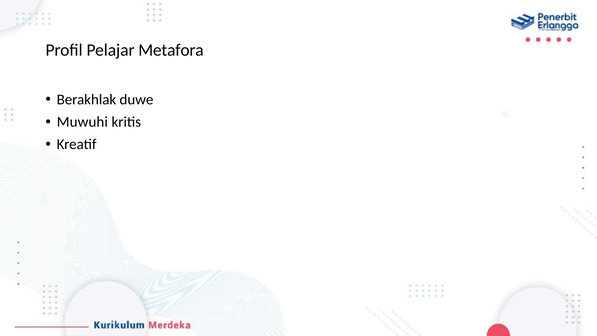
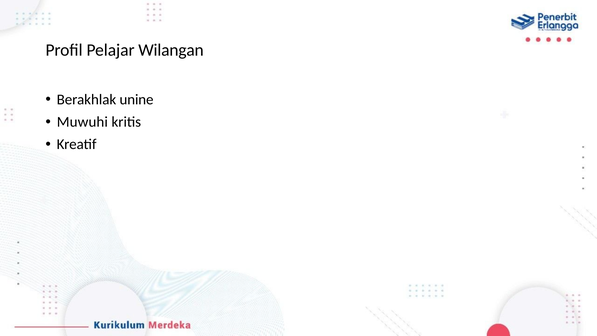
Metafora: Metafora -> Wilangan
duwe: duwe -> unine
